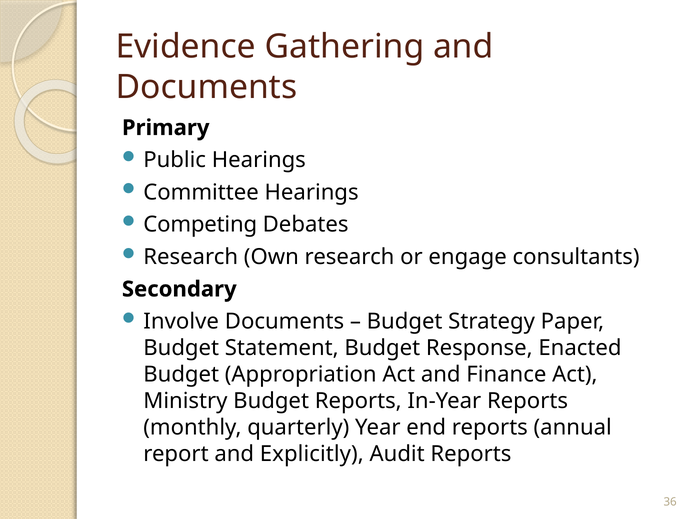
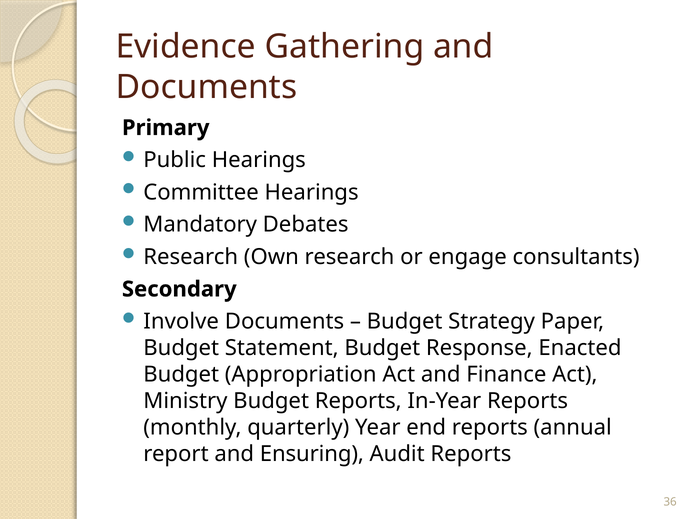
Competing: Competing -> Mandatory
Explicitly: Explicitly -> Ensuring
